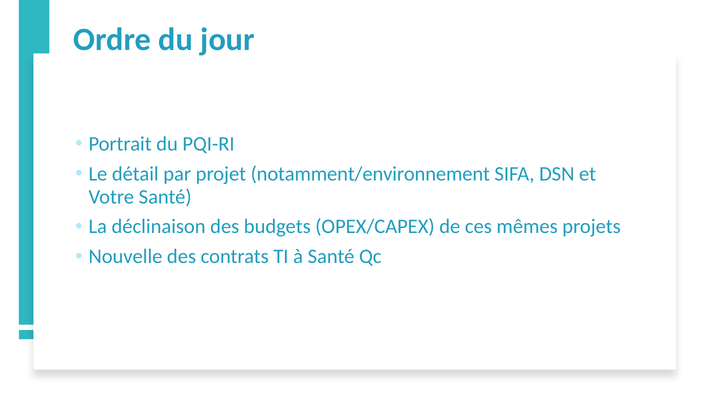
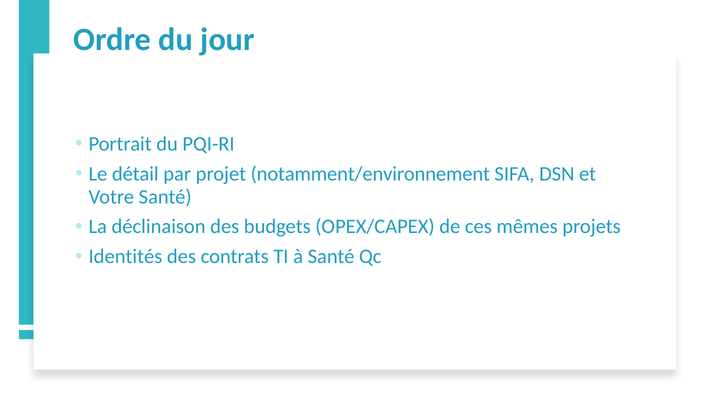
Nouvelle: Nouvelle -> Identités
